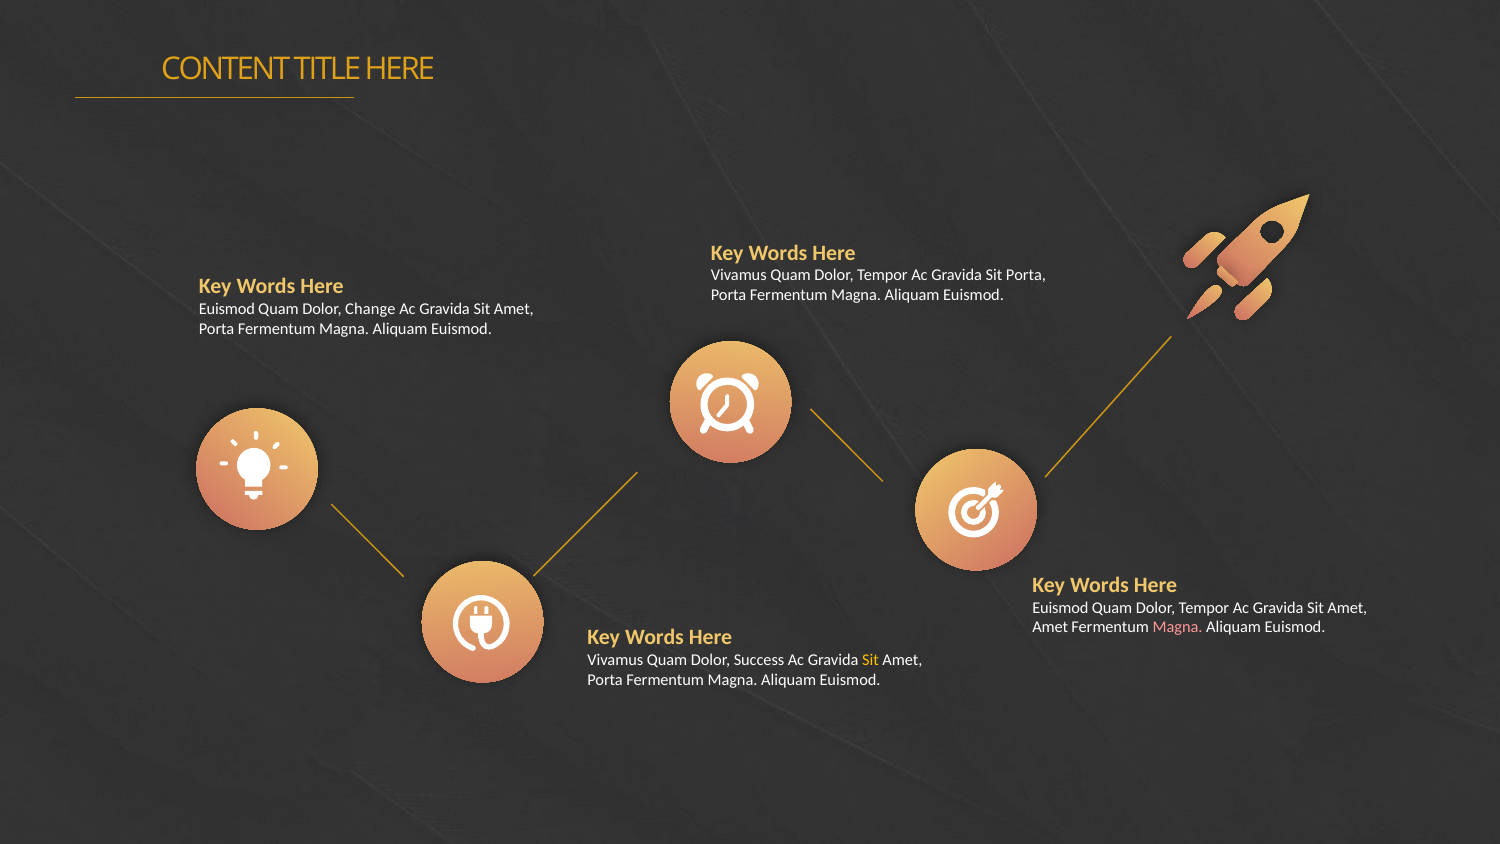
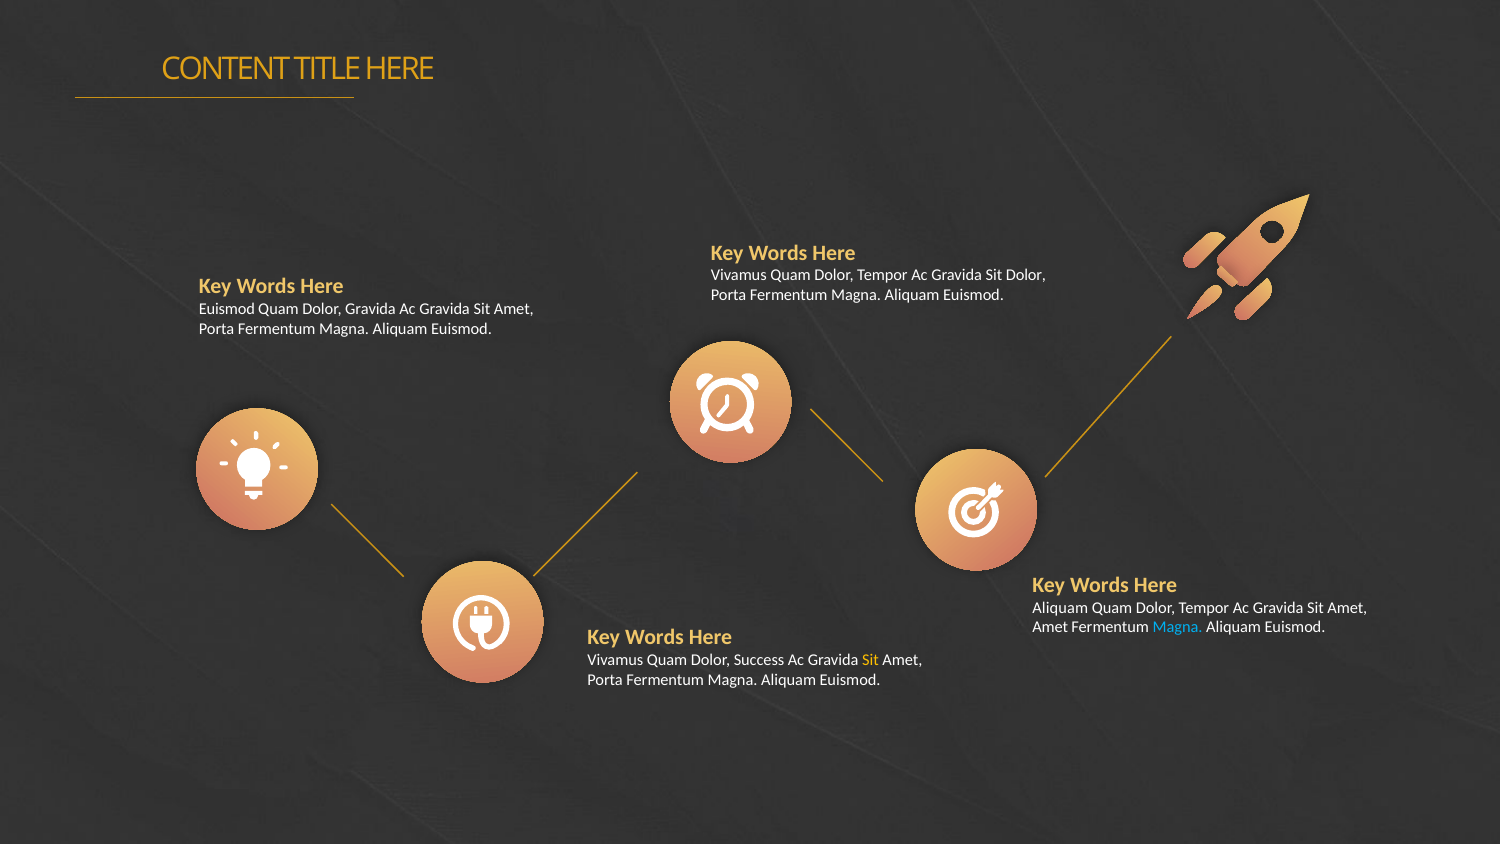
Sit Porta: Porta -> Dolor
Dolor Change: Change -> Gravida
Euismod at (1060, 607): Euismod -> Aliquam
Magna at (1178, 627) colour: pink -> light blue
